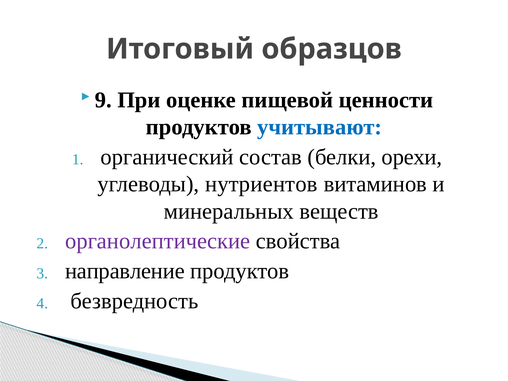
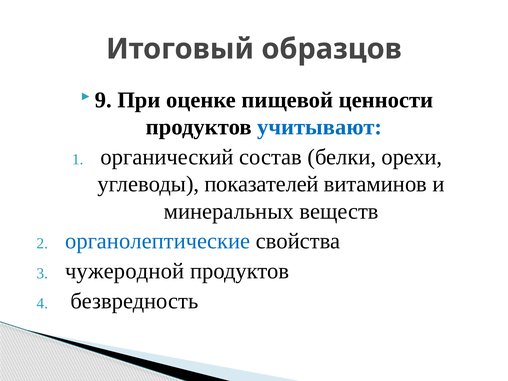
нутриентов: нутриентов -> показателей
органолептические colour: purple -> blue
направление: направление -> чужеродной
